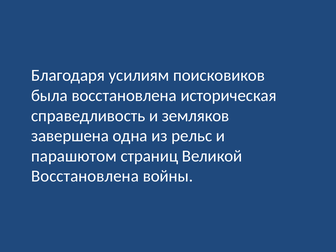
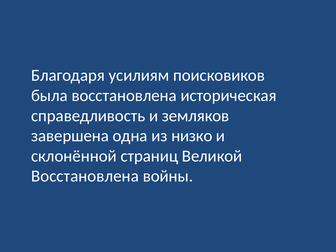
рельс: рельс -> низко
парашютом: парашютом -> склонённой
